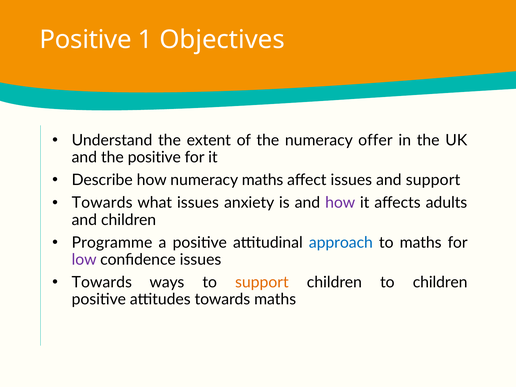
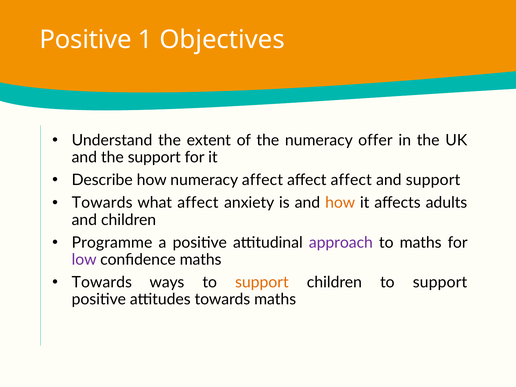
the positive: positive -> support
numeracy maths: maths -> affect
issues at (351, 180): issues -> affect
what issues: issues -> affect
how at (340, 203) colour: purple -> orange
approach colour: blue -> purple
confidence issues: issues -> maths
children to children: children -> support
